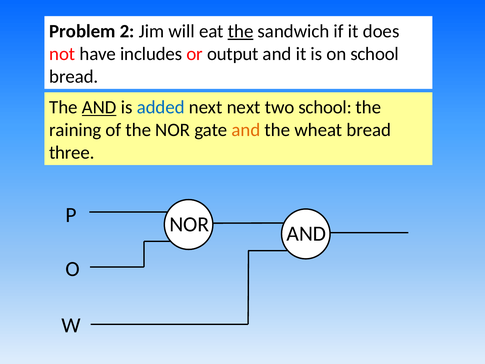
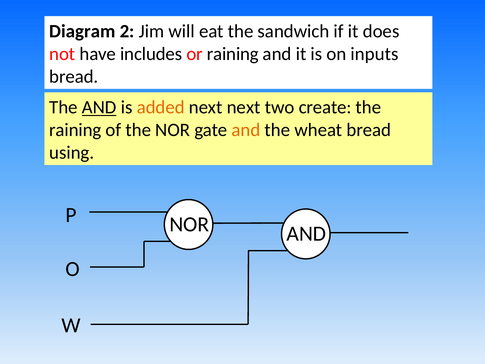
Problem: Problem -> Diagram
the at (241, 31) underline: present -> none
or output: output -> raining
on school: school -> inputs
added colour: blue -> orange
two school: school -> create
three: three -> using
